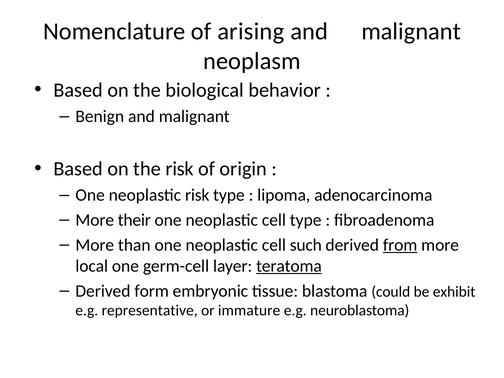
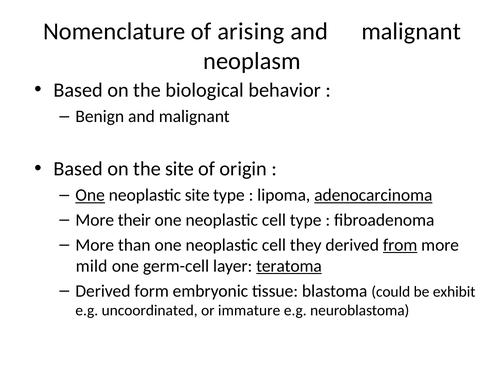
the risk: risk -> site
One at (90, 195) underline: none -> present
neoplastic risk: risk -> site
adenocarcinoma underline: none -> present
such: such -> they
local: local -> mild
representative: representative -> uncoordinated
